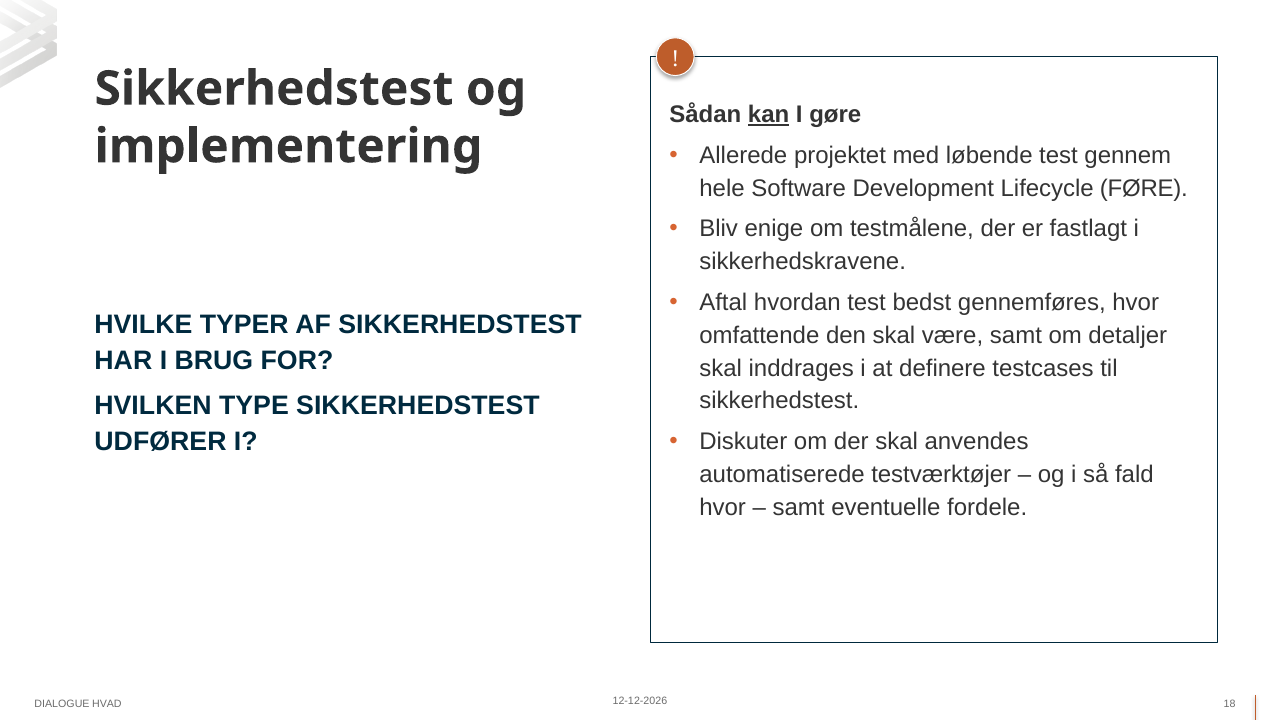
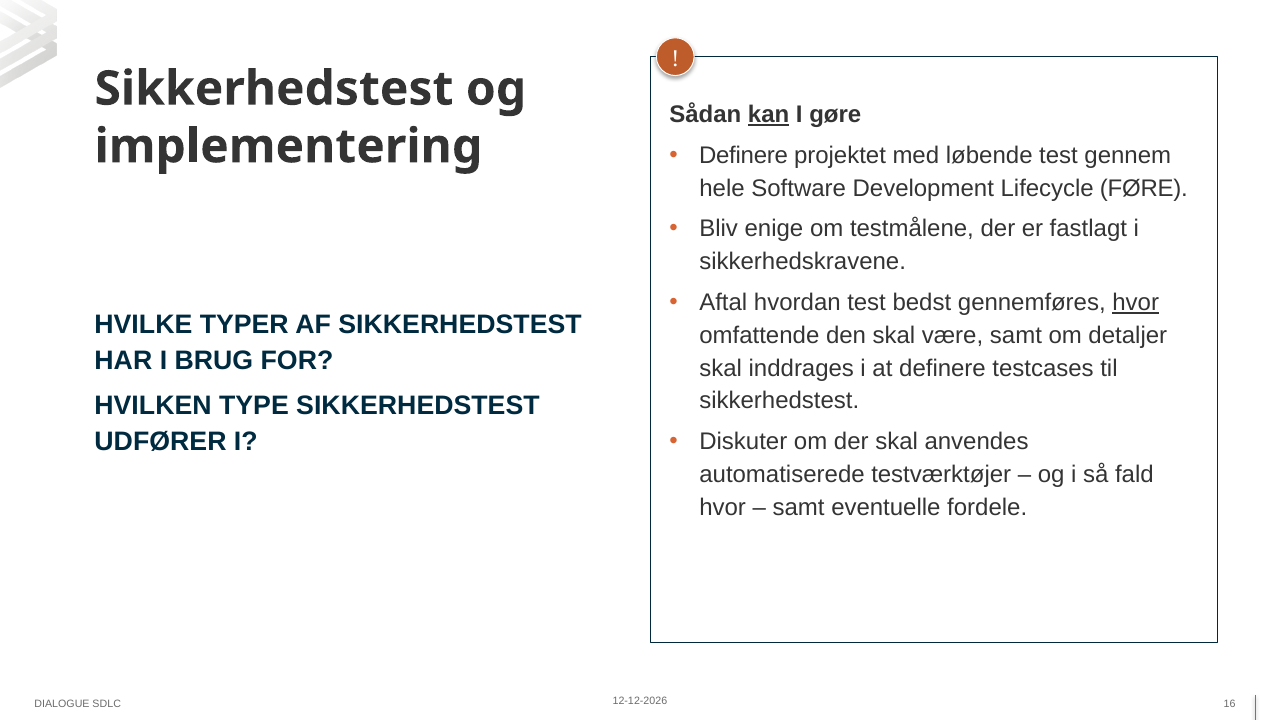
Allerede at (743, 155): Allerede -> Definere
hvor at (1136, 303) underline: none -> present
18: 18 -> 16
HVAD: HVAD -> SDLC
